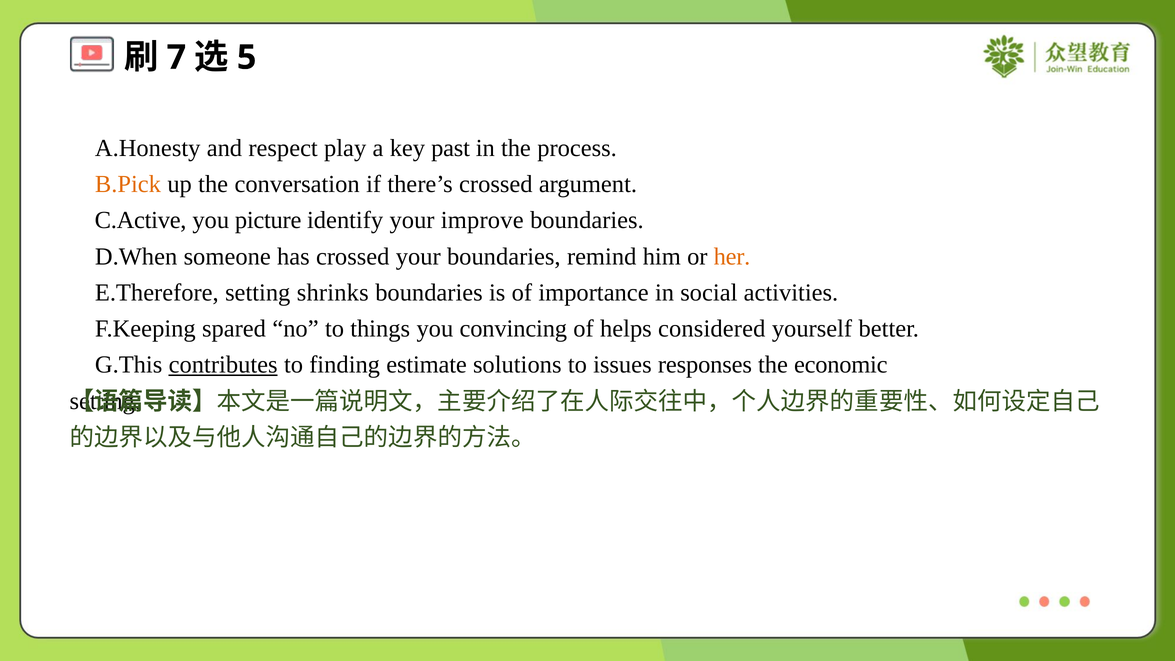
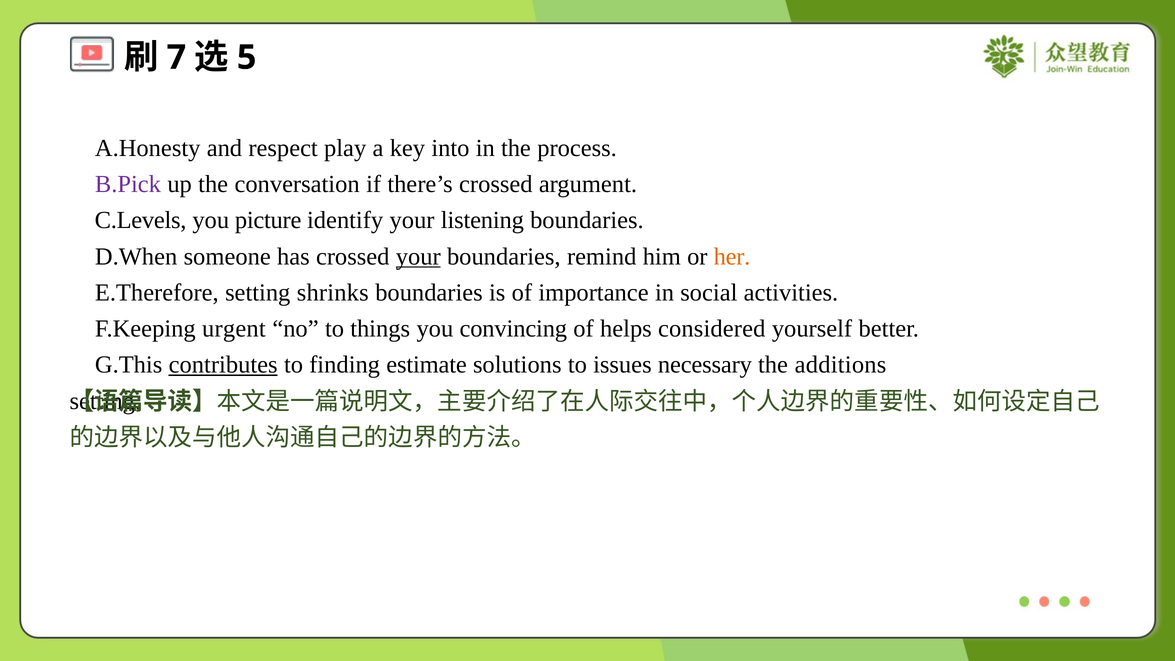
past: past -> into
B.Pick colour: orange -> purple
C.Active: C.Active -> C.Levels
improve: improve -> listening
your at (418, 256) underline: none -> present
spared: spared -> urgent
responses: responses -> necessary
economic: economic -> additions
